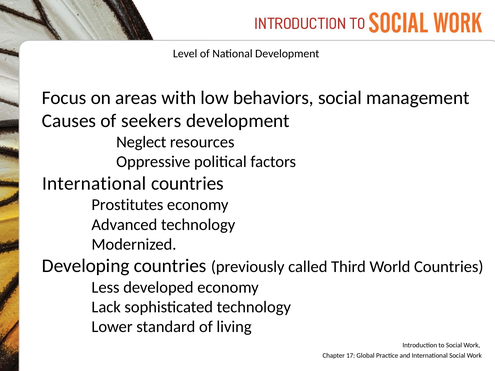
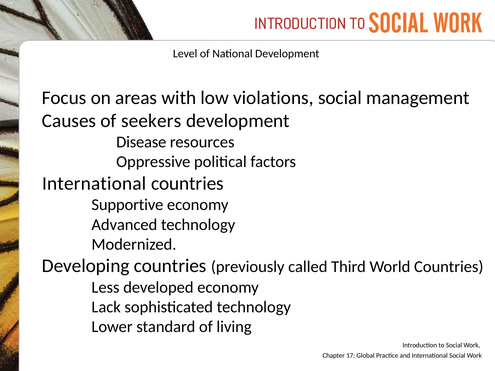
behaviors: behaviors -> violations
Neglect: Neglect -> Disease
Prostitutes: Prostitutes -> Supportive
